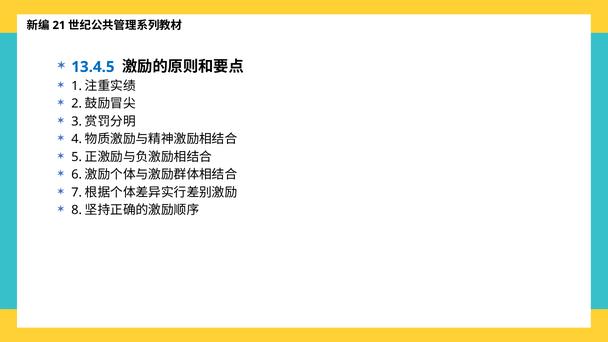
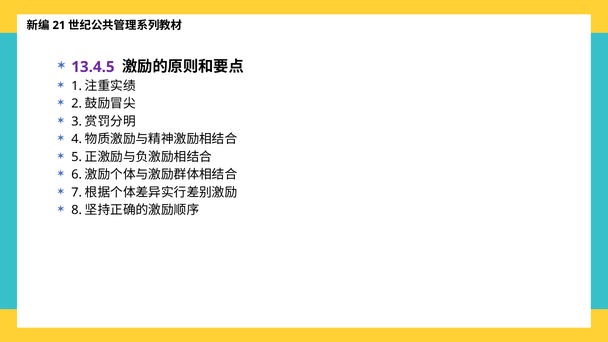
13.4.5 colour: blue -> purple
